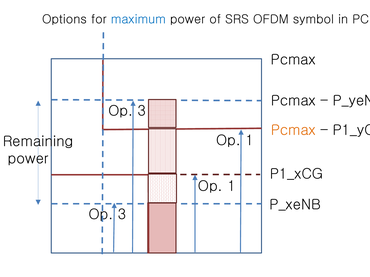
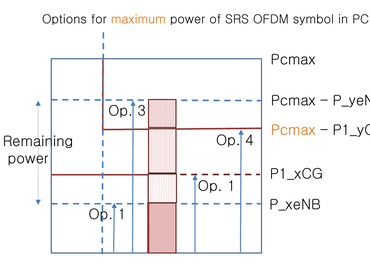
maximum colour: blue -> orange
1 at (249, 141): 1 -> 4
3 at (122, 215): 3 -> 1
